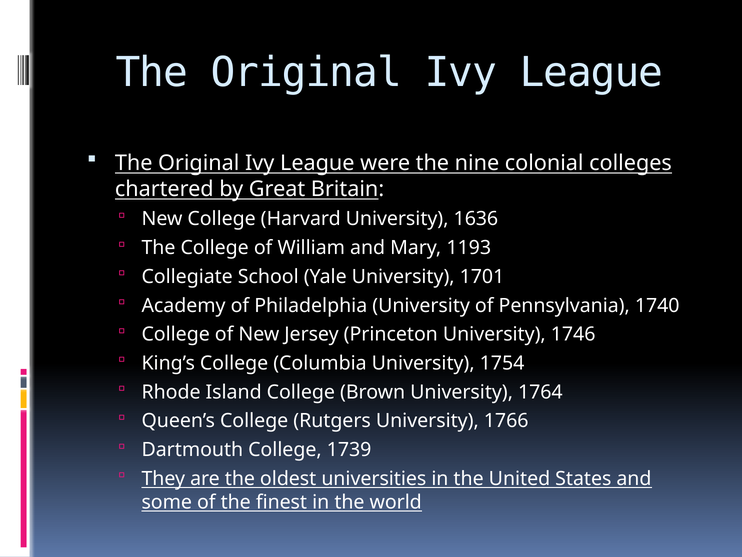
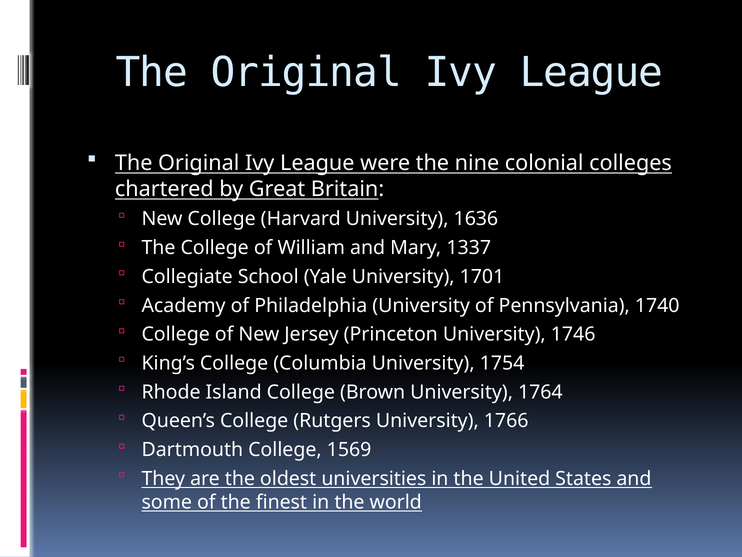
1193: 1193 -> 1337
1739: 1739 -> 1569
